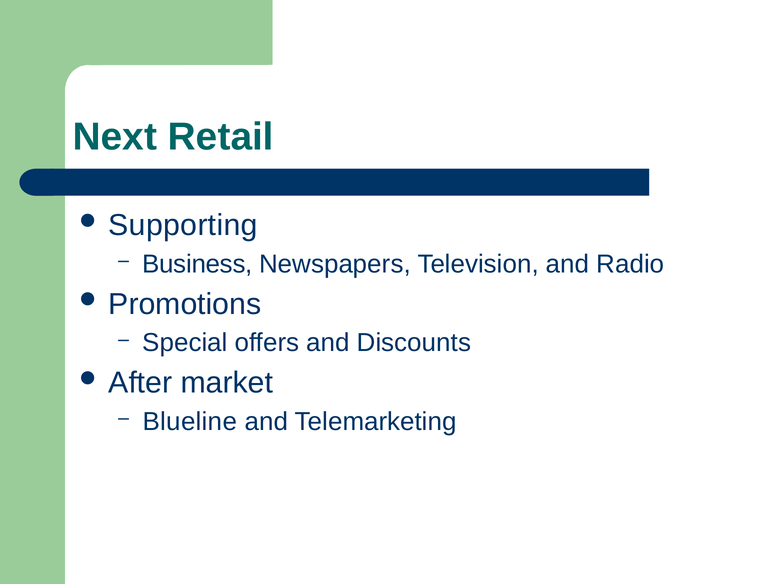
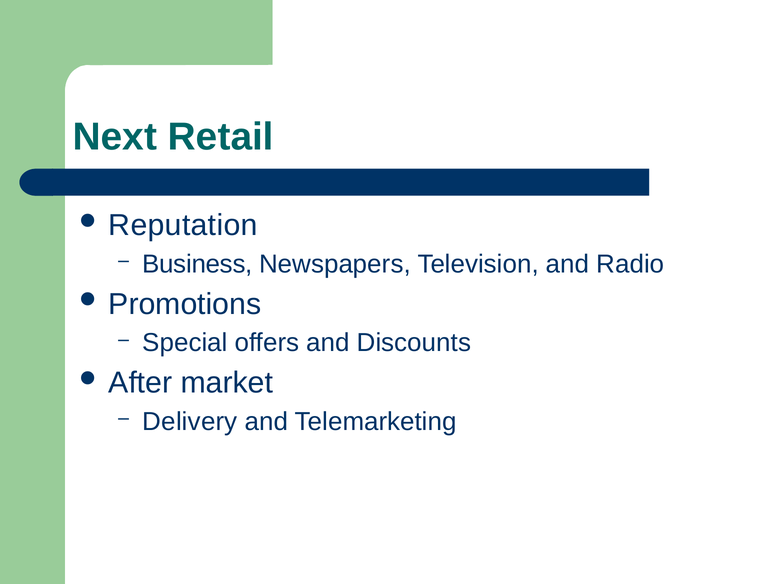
Supporting: Supporting -> Reputation
Blueline: Blueline -> Delivery
